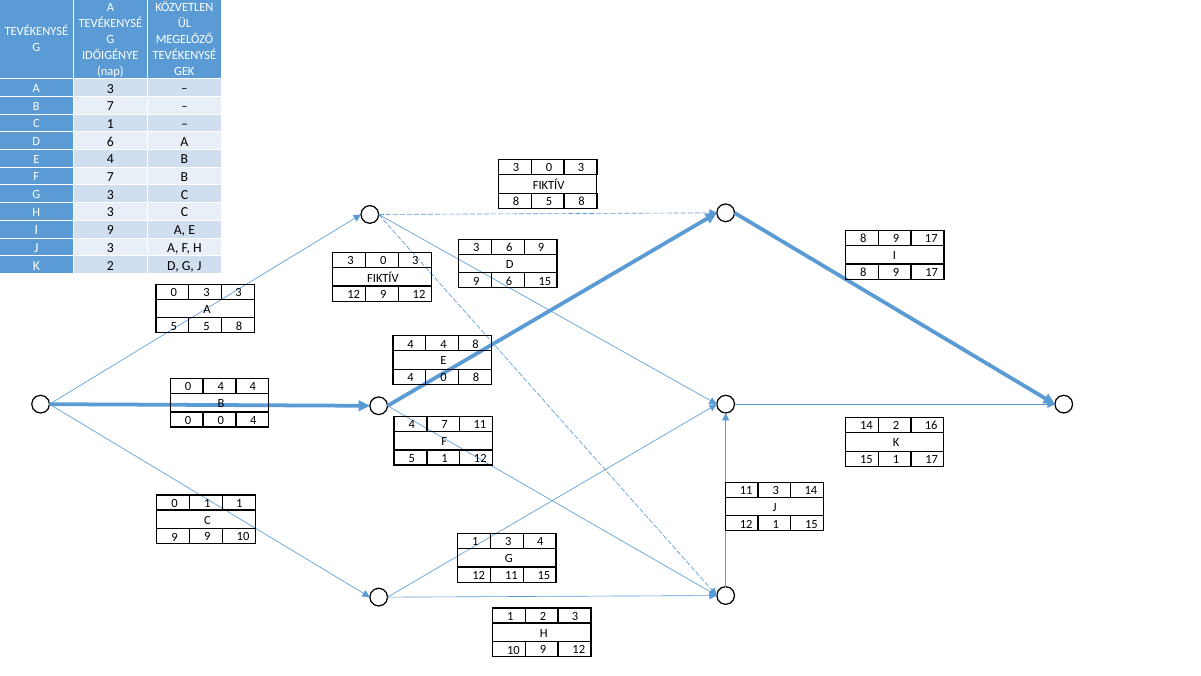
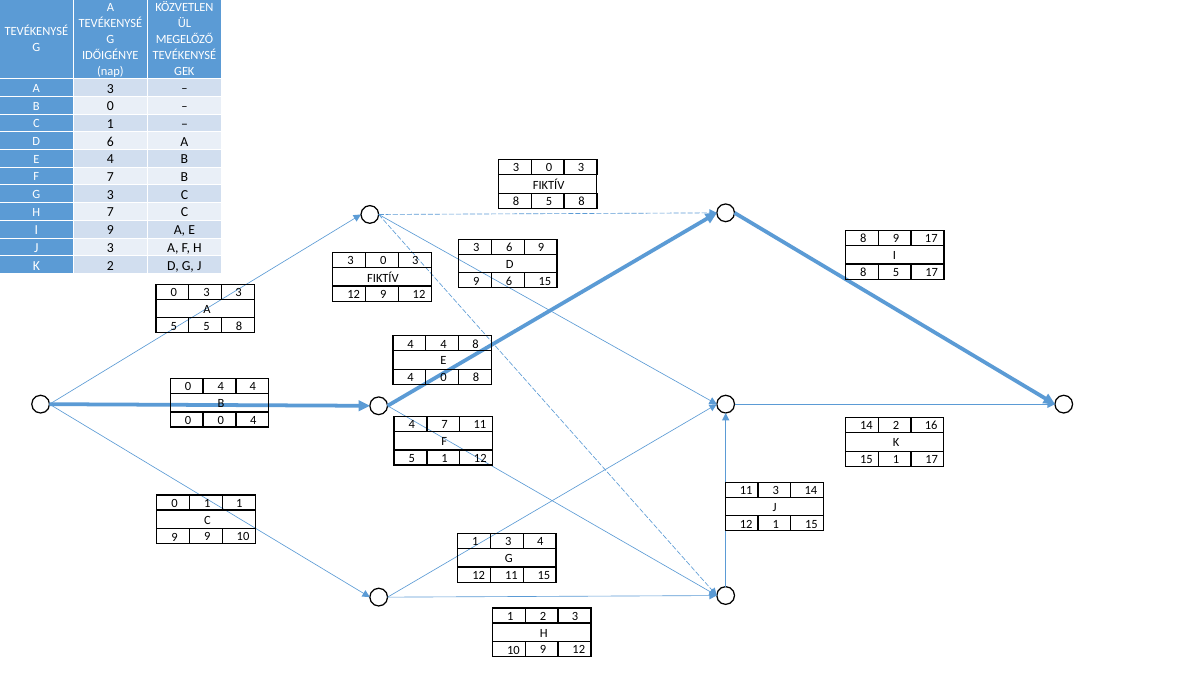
7 at (110, 106): 7 -> 0
3 at (110, 212): 3 -> 7
9 at (896, 272): 9 -> 5
